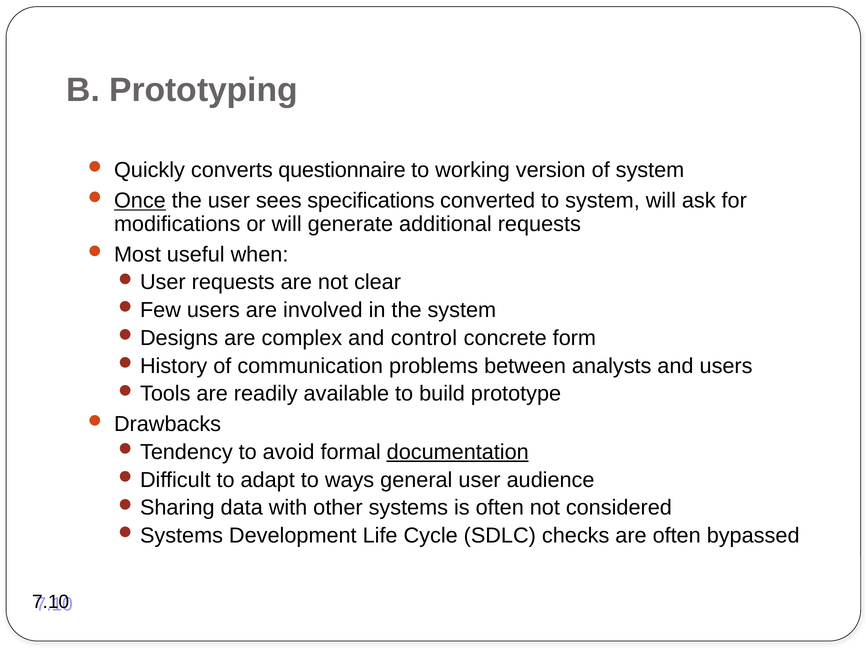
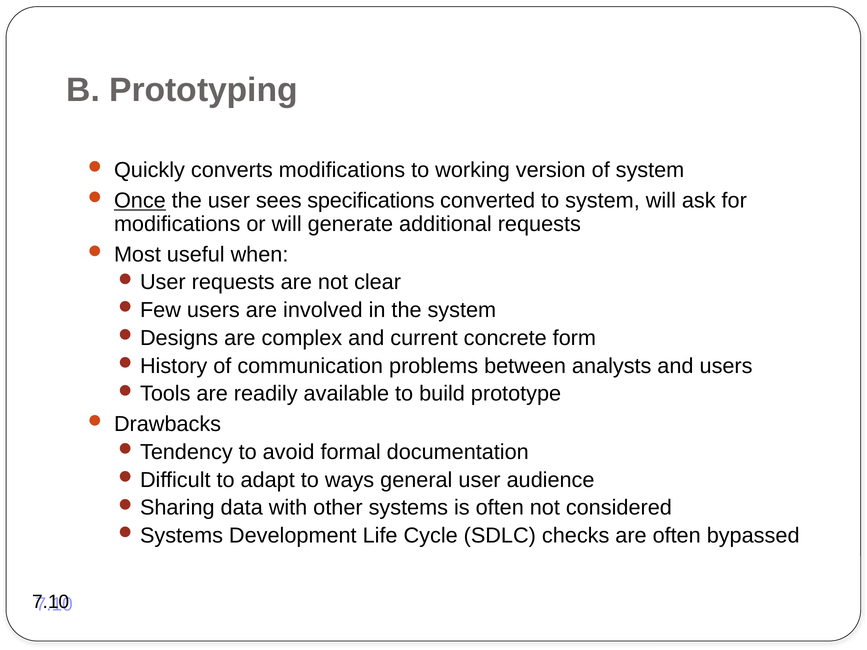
converts questionnaire: questionnaire -> modifications
control: control -> current
documentation underline: present -> none
